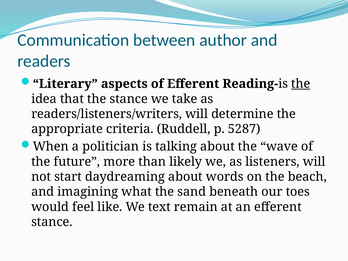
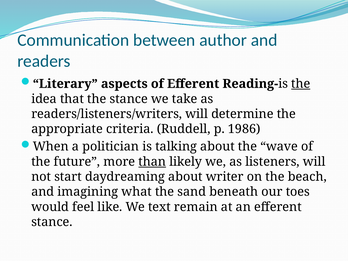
5287: 5287 -> 1986
than underline: none -> present
words: words -> writer
